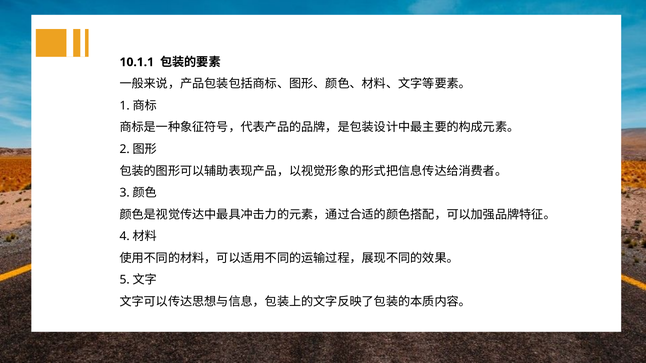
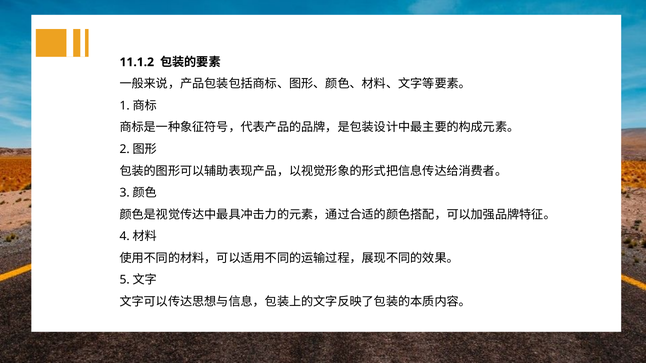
10.1.1: 10.1.1 -> 11.1.2
